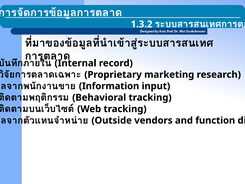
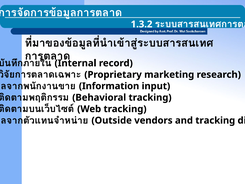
and function: function -> tracking
